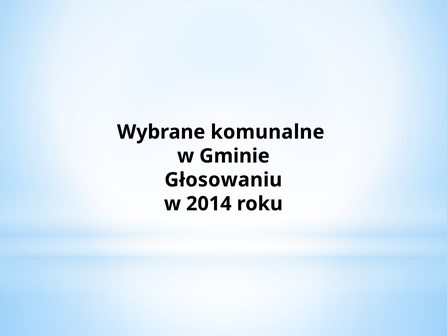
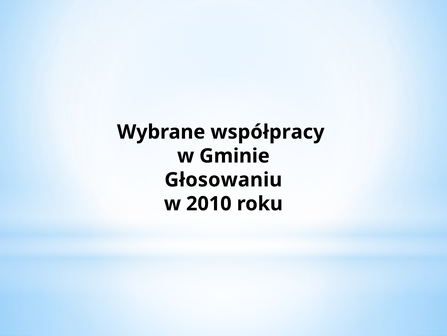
komunalne: komunalne -> współpracy
2014: 2014 -> 2010
